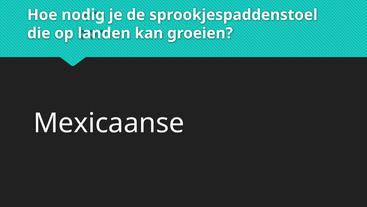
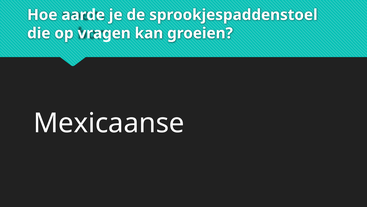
nodig: nodig -> aarde
landen: landen -> vragen
